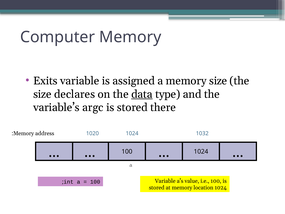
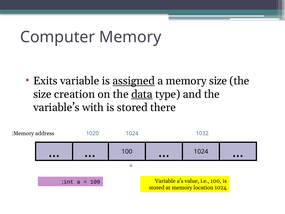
assigned underline: none -> present
declares: declares -> creation
argc: argc -> with
